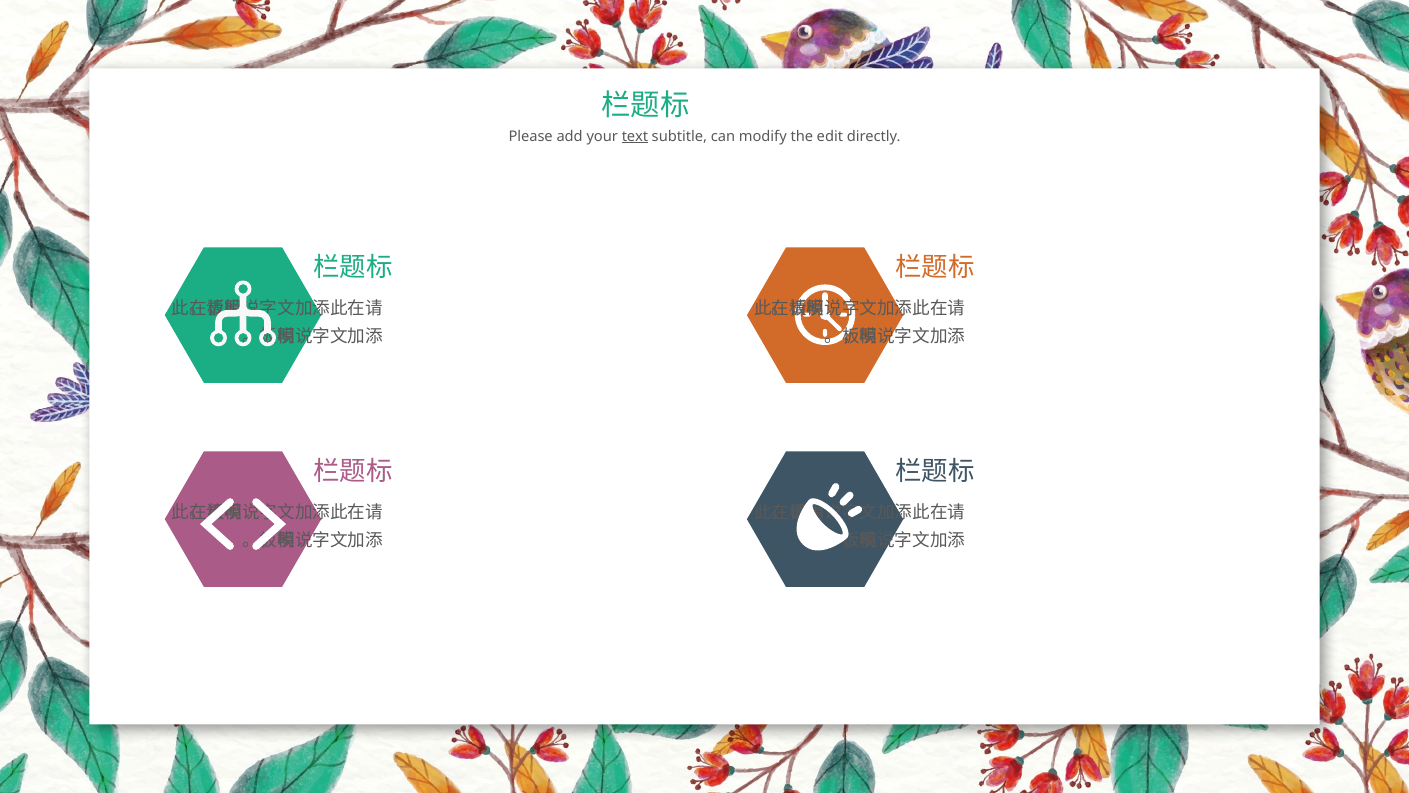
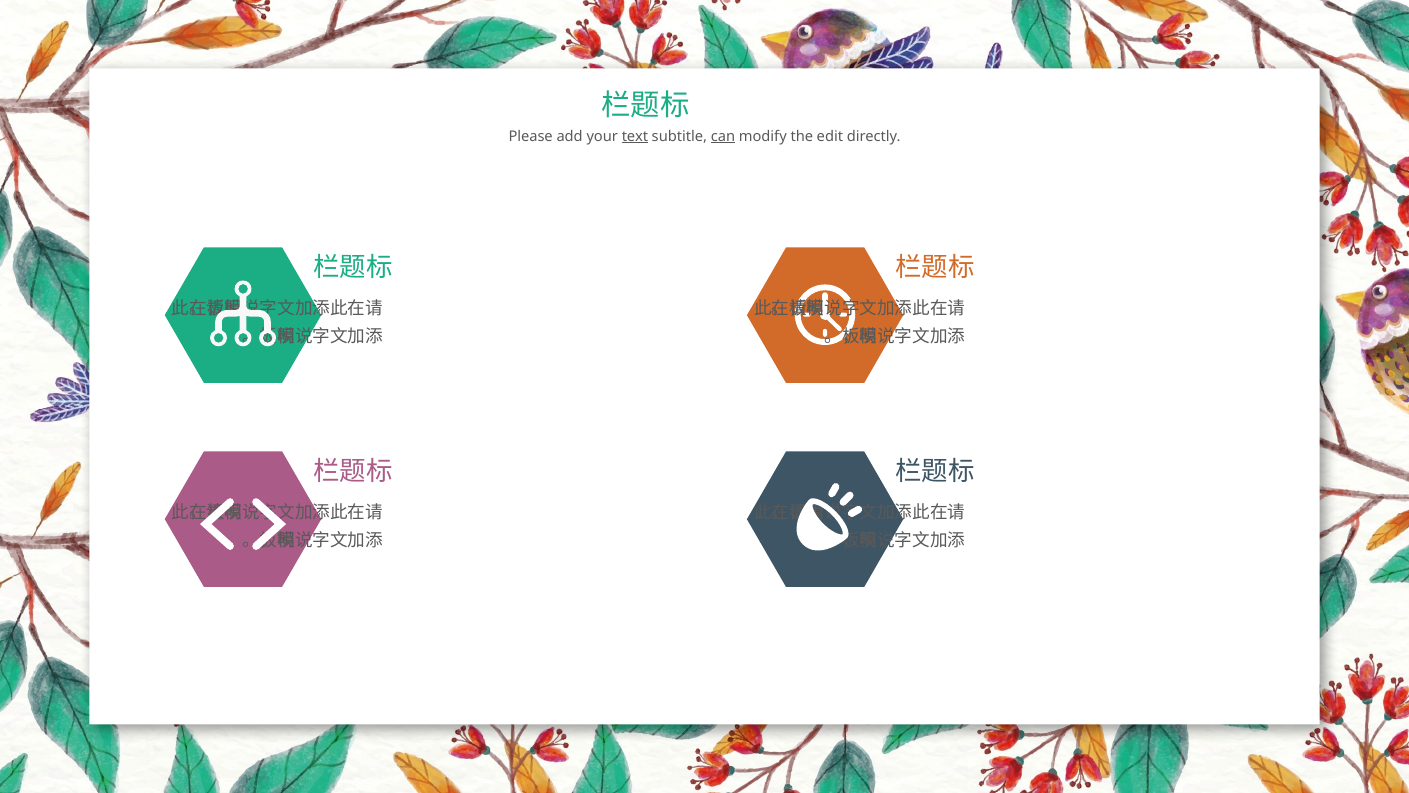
can underline: none -> present
